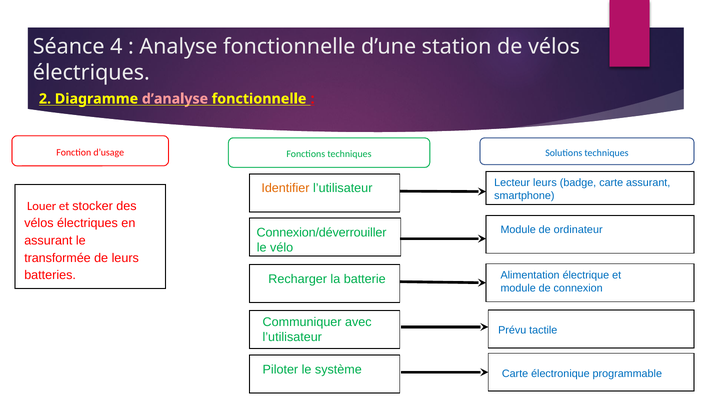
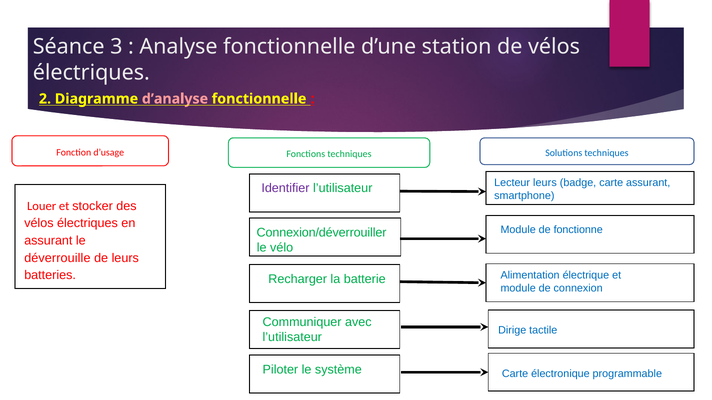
4: 4 -> 3
Identifier colour: orange -> purple
ordinateur: ordinateur -> fonctionne
transformée: transformée -> déverrouille
Prévu: Prévu -> Dirige
